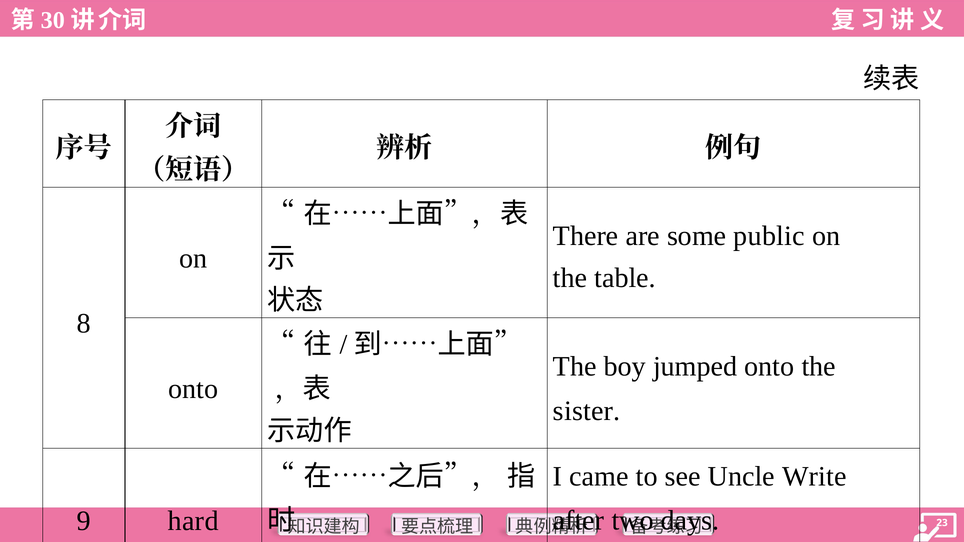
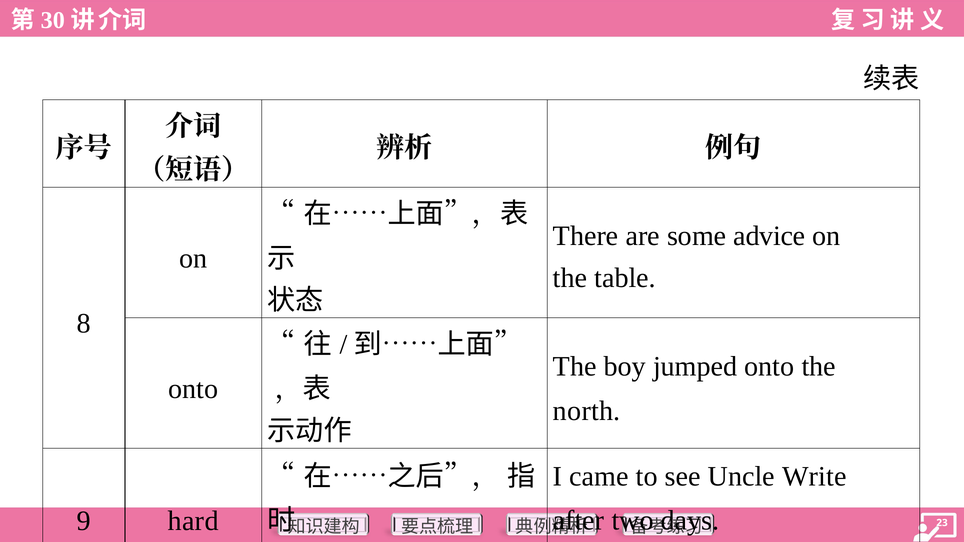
public: public -> advice
sister: sister -> north
